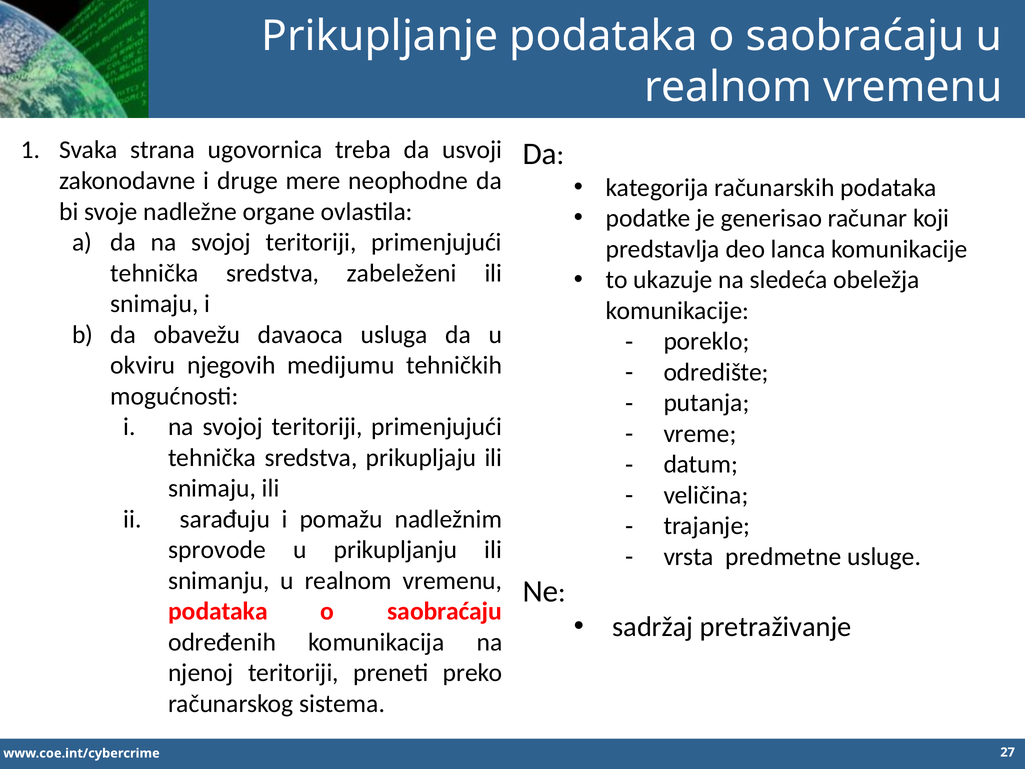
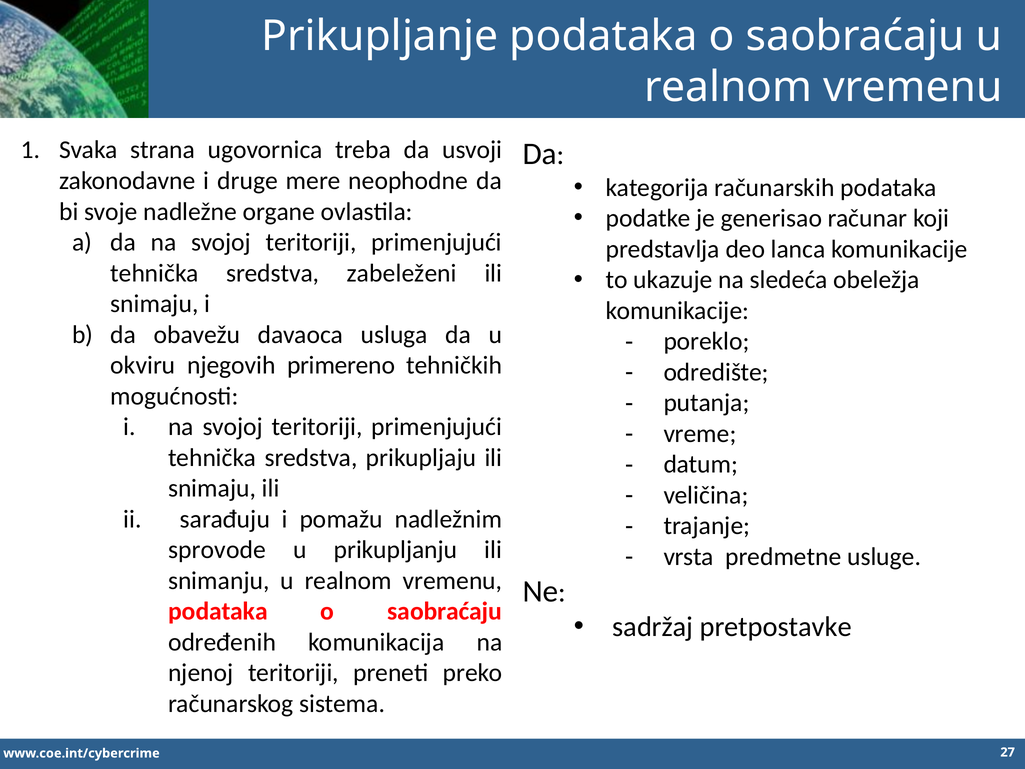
medijumu: medijumu -> primereno
pretraživanje: pretraživanje -> pretpostavke
